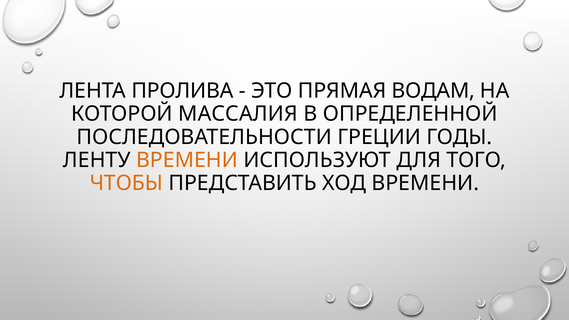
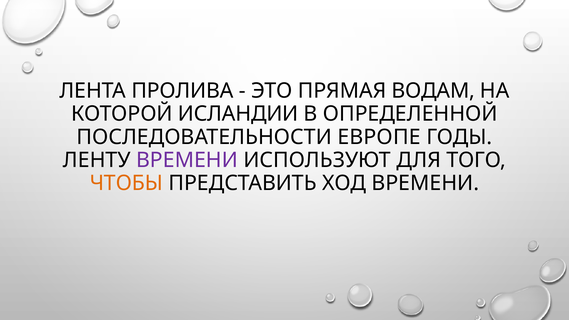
МАССАЛИЯ: МАССАЛИЯ -> ИСЛАНДИИ
ГРЕЦИИ: ГРЕЦИИ -> ЕВРОПЕ
ВРЕМЕНИ at (187, 160) colour: orange -> purple
